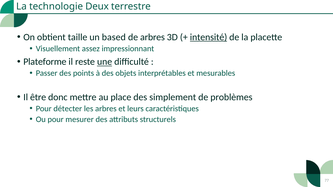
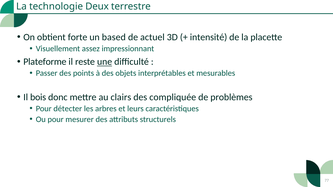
taille: taille -> forte
de arbres: arbres -> actuel
intensité underline: present -> none
être: être -> bois
place: place -> clairs
simplement: simplement -> compliquée
